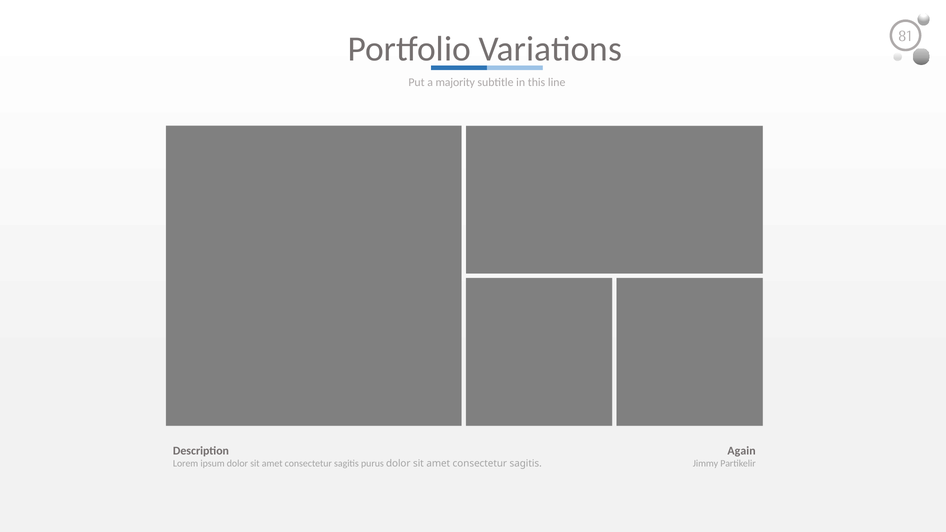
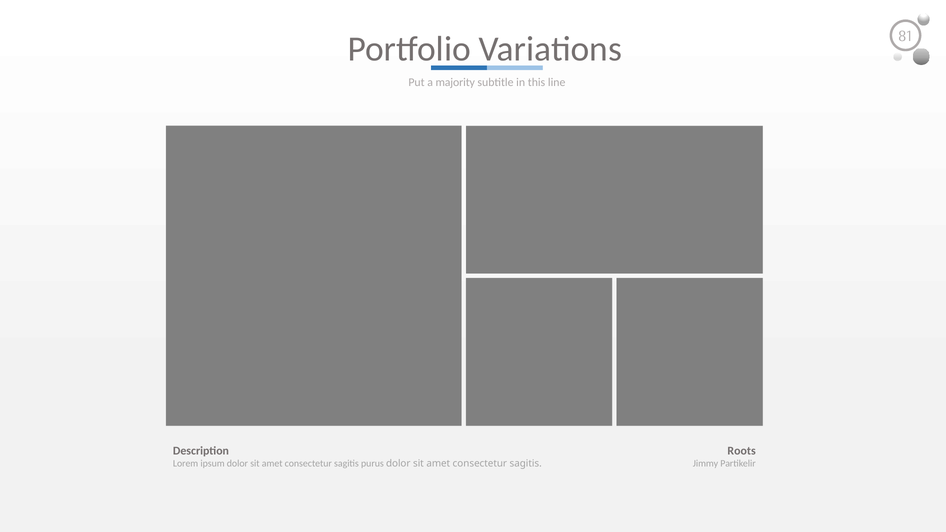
Again: Again -> Roots
